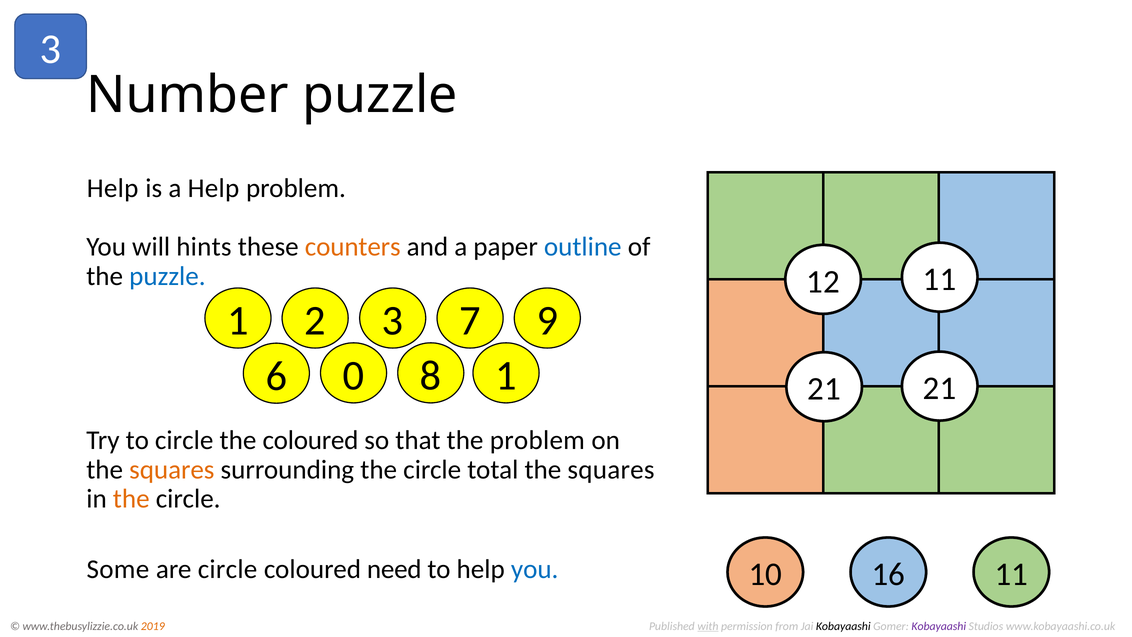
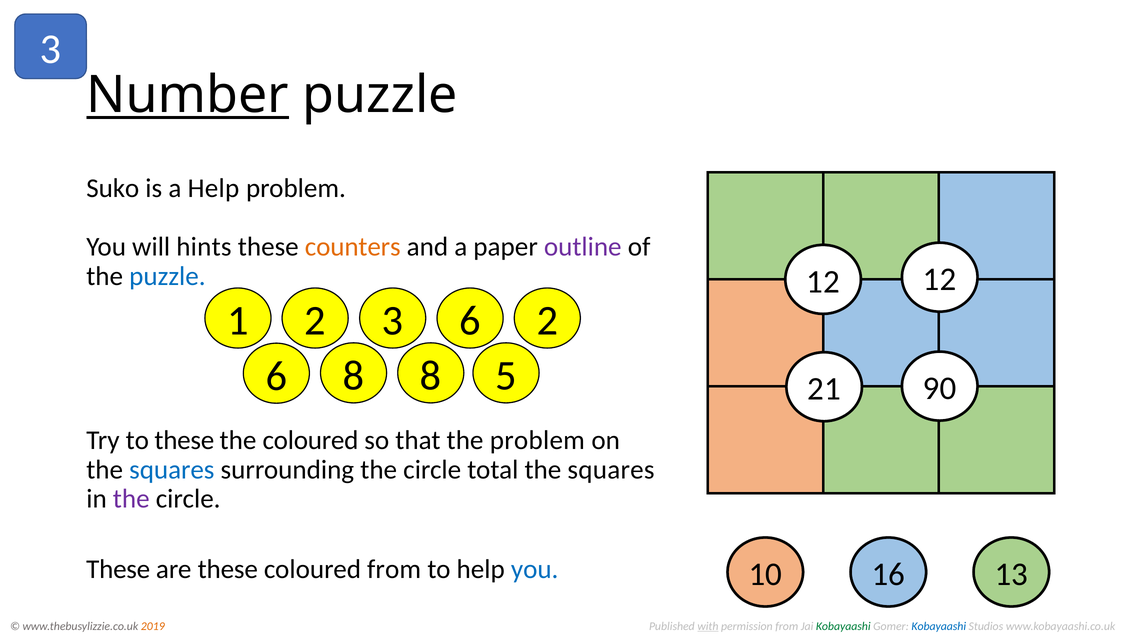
Number underline: none -> present
Help at (113, 188): Help -> Suko
outline colour: blue -> purple
12 11: 11 -> 12
1 7: 7 -> 6
2 9: 9 -> 2
6 0: 0 -> 8
8 1: 1 -> 5
21 21: 21 -> 90
to circle: circle -> these
squares at (172, 470) colour: orange -> blue
the at (131, 499) colour: orange -> purple
Some at (118, 569): Some -> These
are circle: circle -> these
coloured need: need -> from
16 11: 11 -> 13
Kobayaashi at (843, 626) colour: black -> green
Kobayaashi at (939, 626) colour: purple -> blue
